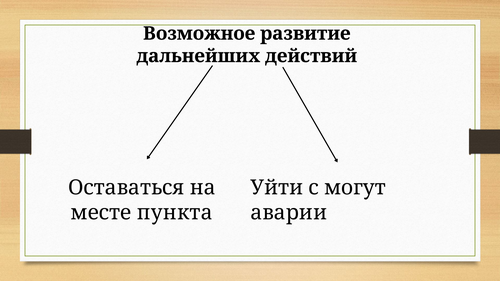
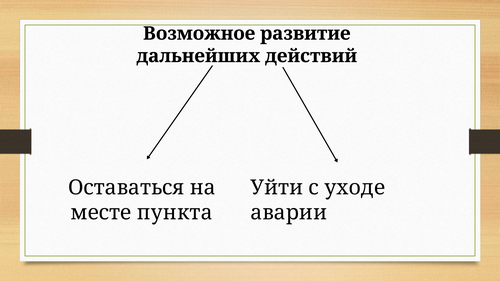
могут: могут -> уходе
